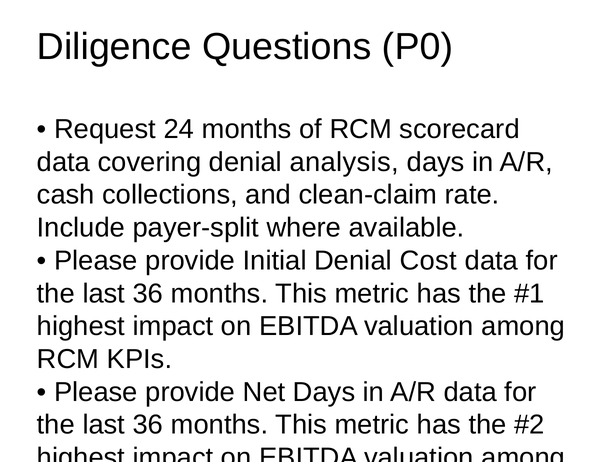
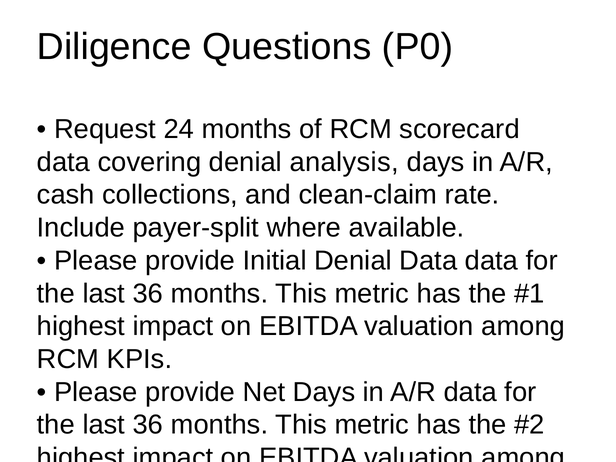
Denial Cost: Cost -> Data
